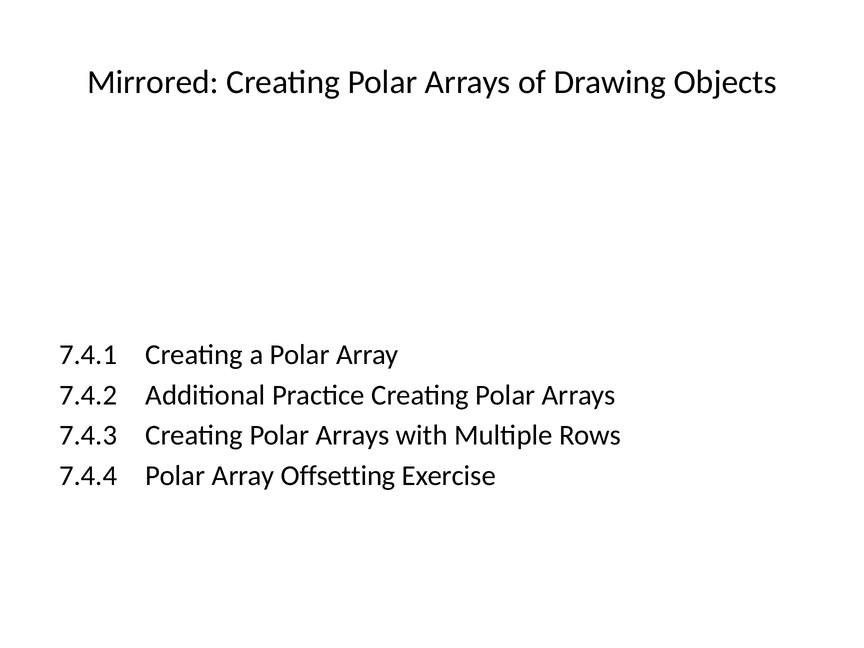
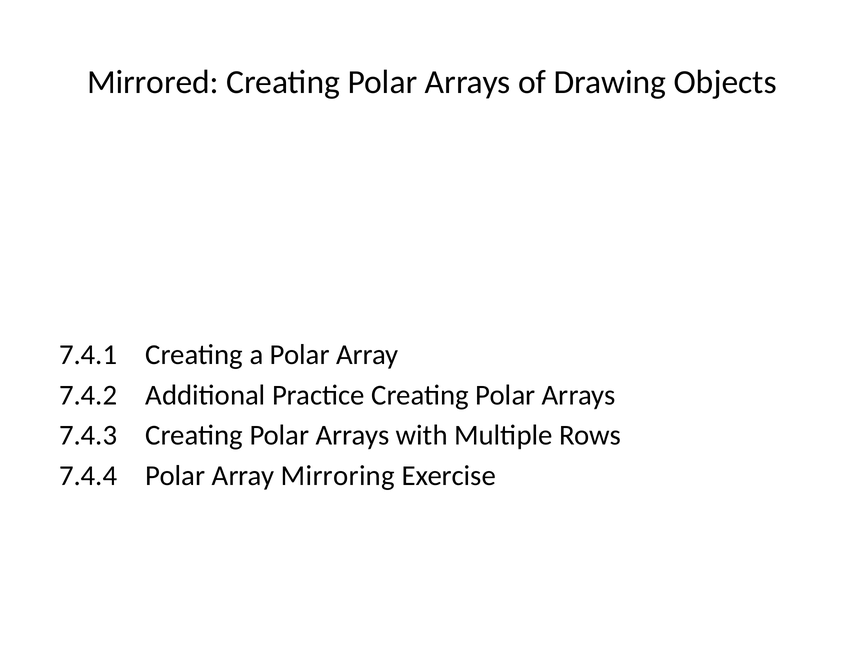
Offsetting: Offsetting -> Mirroring
